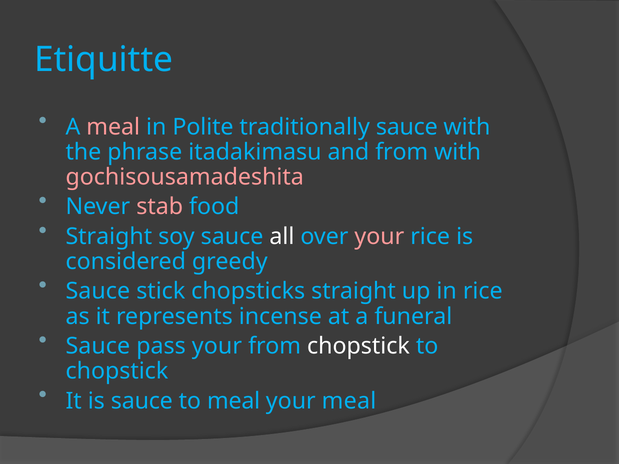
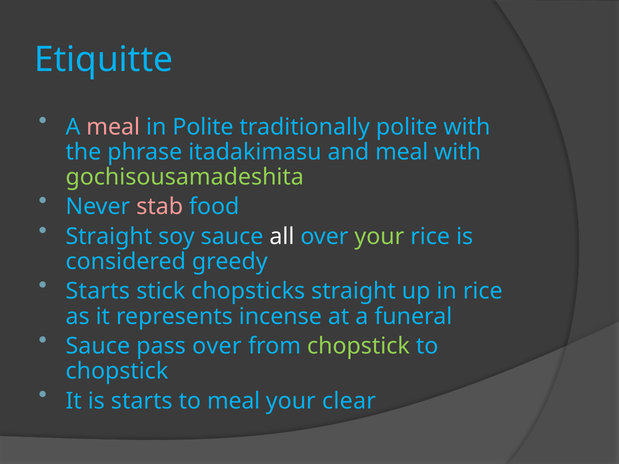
traditionally sauce: sauce -> polite
and from: from -> meal
gochisousamadeshita colour: pink -> light green
your at (379, 237) colour: pink -> light green
Sauce at (98, 291): Sauce -> Starts
pass your: your -> over
chopstick at (358, 346) colour: white -> light green
is sauce: sauce -> starts
your meal: meal -> clear
